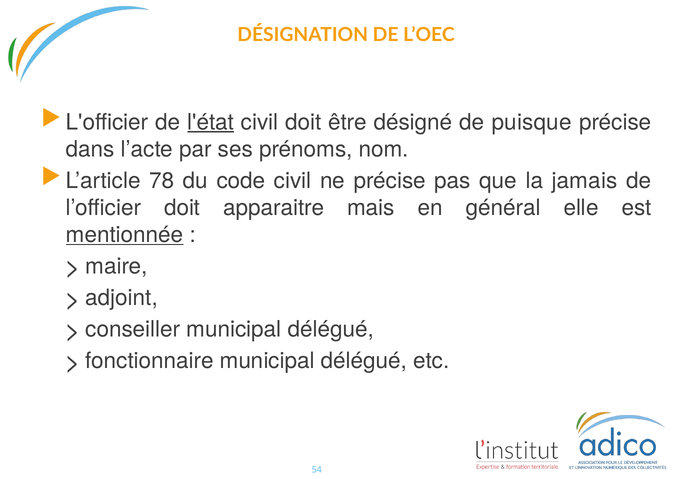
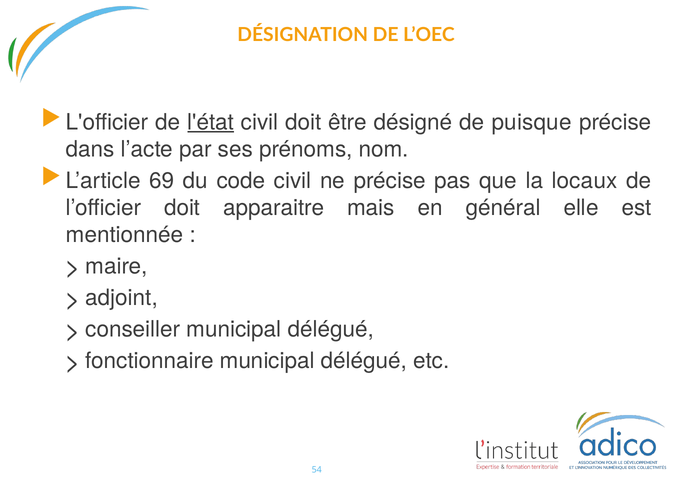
78: 78 -> 69
jamais: jamais -> locaux
mentionnée underline: present -> none
